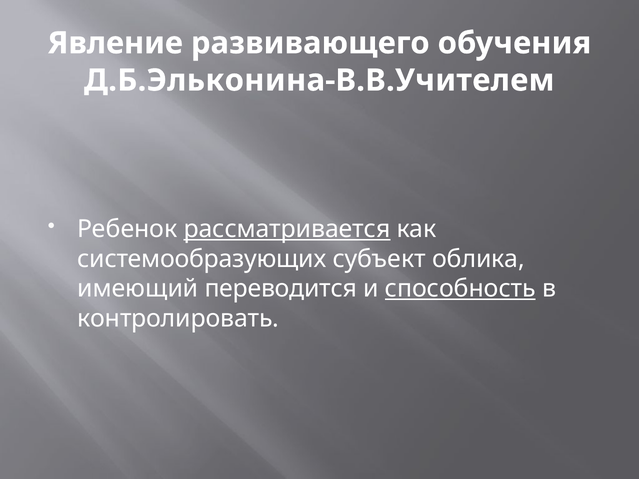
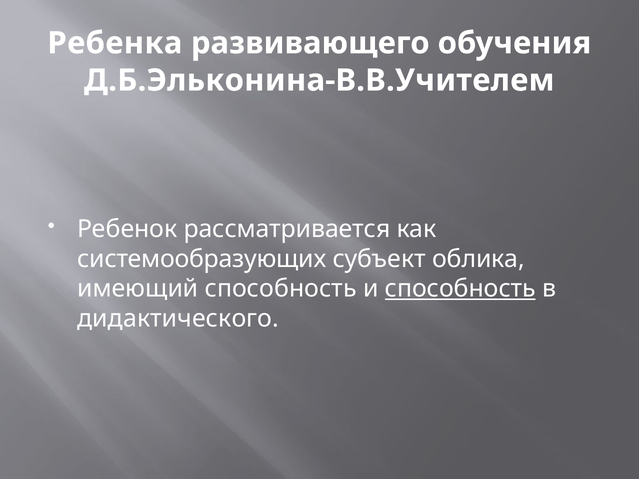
Явление: Явление -> Ребенка
рассматривается underline: present -> none
имеющий переводится: переводится -> способность
контролировать: контролировать -> дидактического
